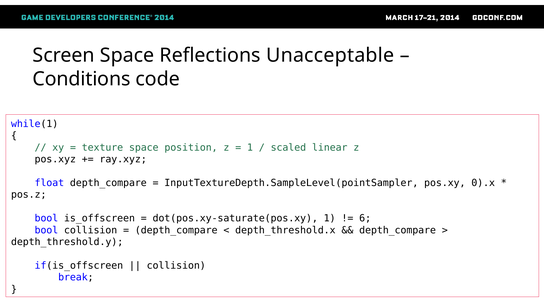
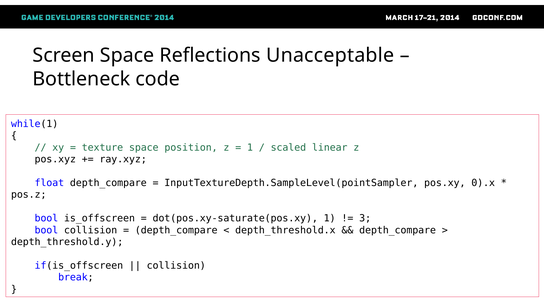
Conditions: Conditions -> Bottleneck
6: 6 -> 3
